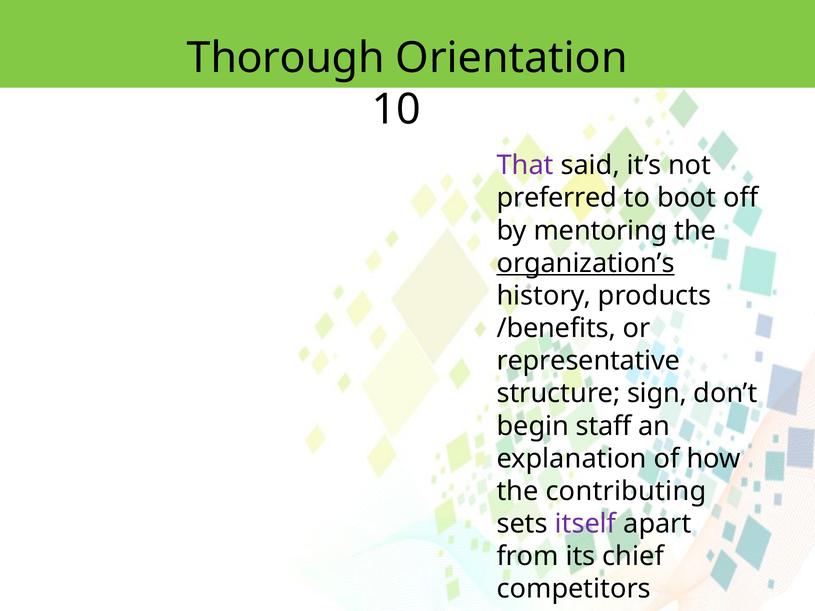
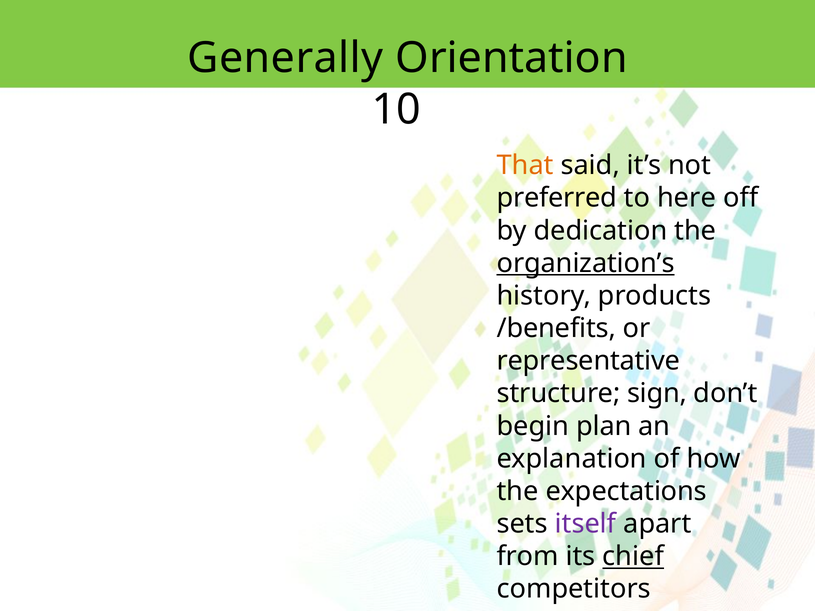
Thorough: Thorough -> Generally
That colour: purple -> orange
boot: boot -> here
mentoring: mentoring -> dedication
staff: staff -> plan
contributing: contributing -> expectations
chief underline: none -> present
